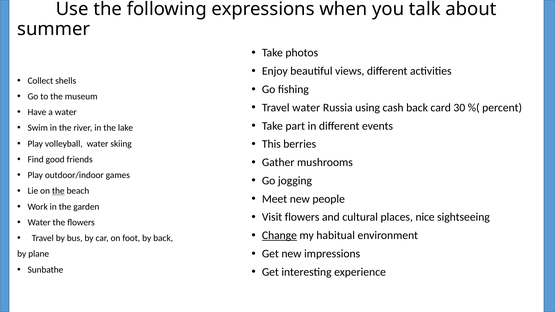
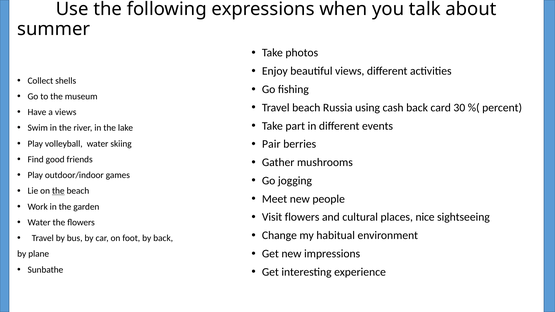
Travel water: water -> beach
a water: water -> views
This: This -> Pair
Change underline: present -> none
